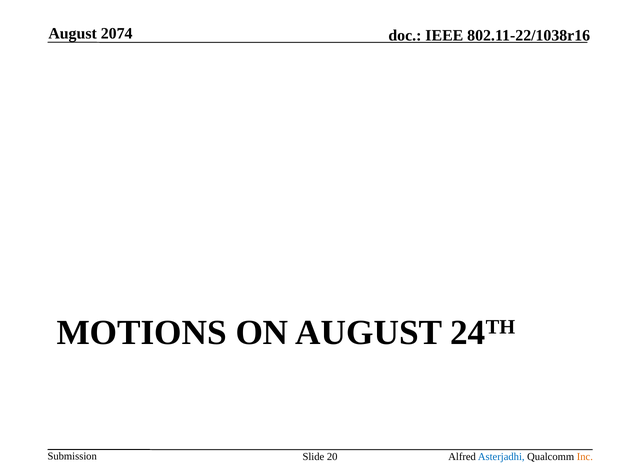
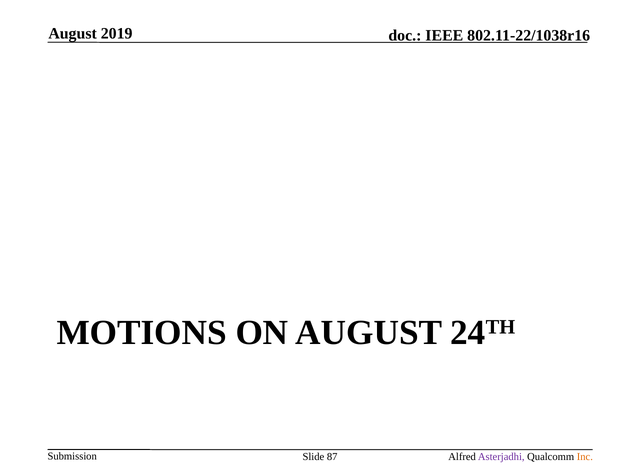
2074: 2074 -> 2019
20: 20 -> 87
Asterjadhi colour: blue -> purple
